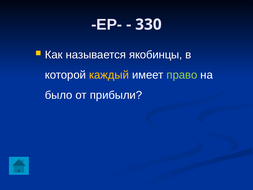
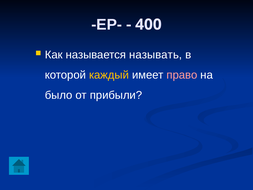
330: 330 -> 400
якобинцы: якобинцы -> называть
право colour: light green -> pink
